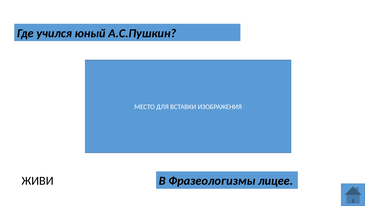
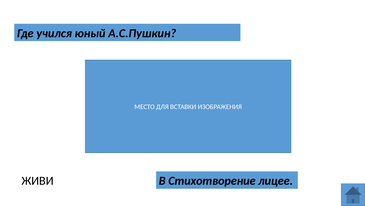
Фразеологизмы: Фразеологизмы -> Стихотворение
